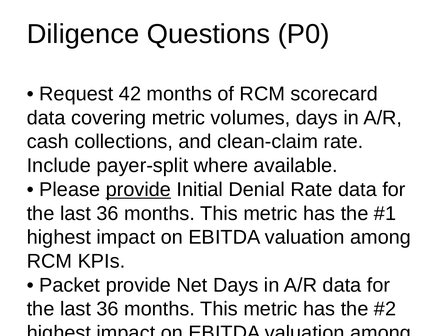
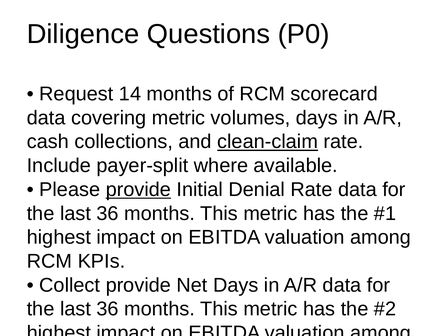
42: 42 -> 14
clean-claim underline: none -> present
Packet at (70, 285): Packet -> Collect
